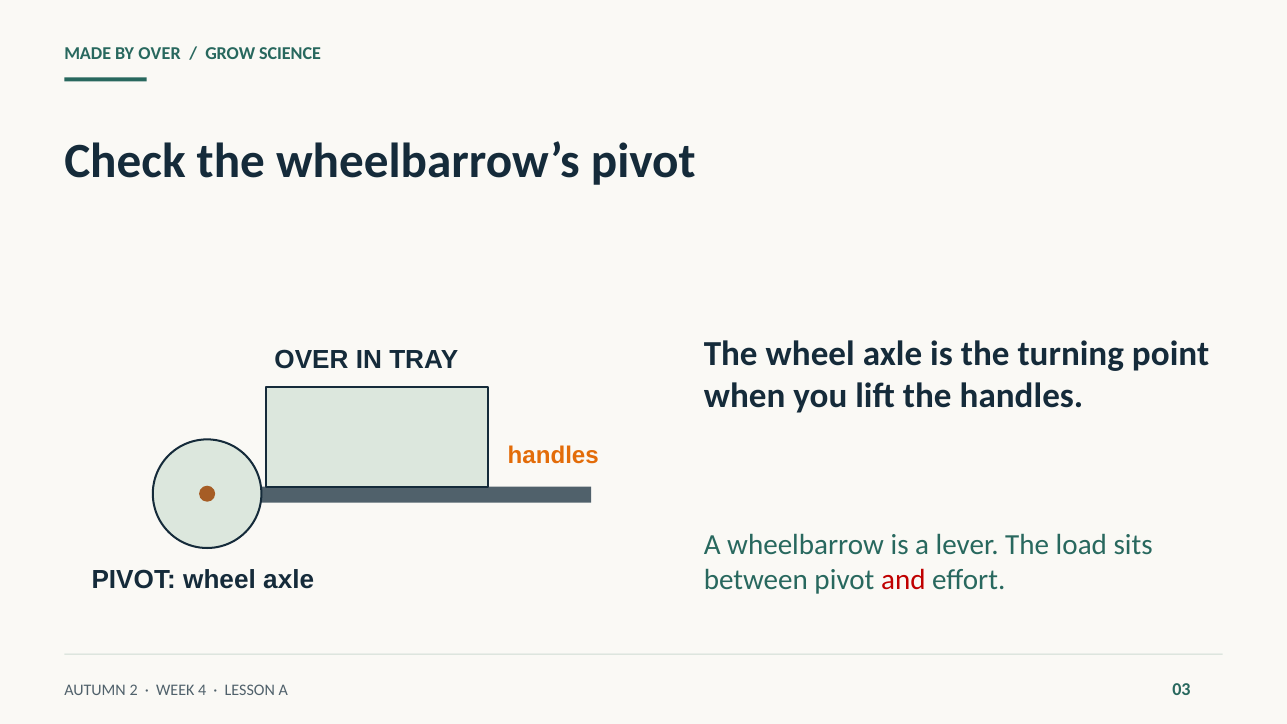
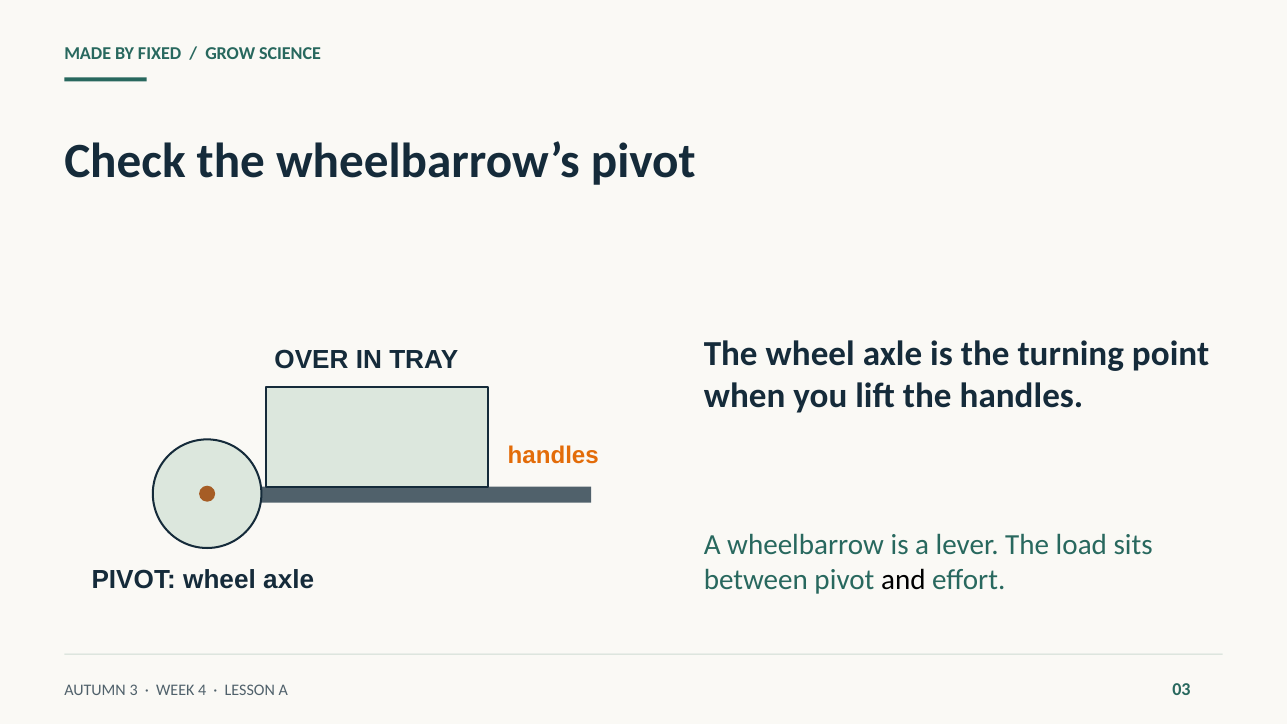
BY OVER: OVER -> FIXED
and colour: red -> black
2: 2 -> 3
